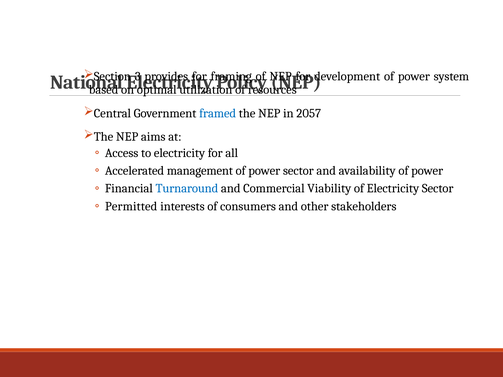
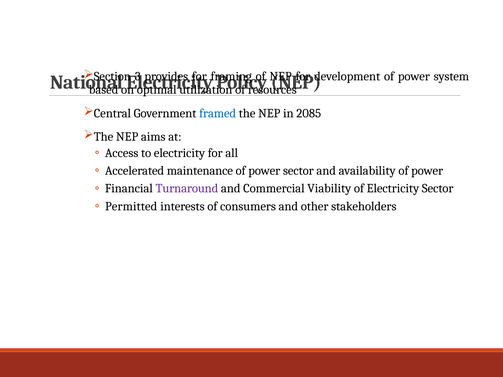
2057: 2057 -> 2085
management: management -> maintenance
Turnaround colour: blue -> purple
